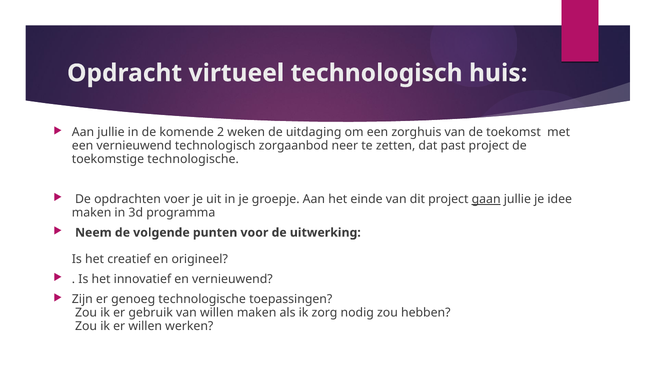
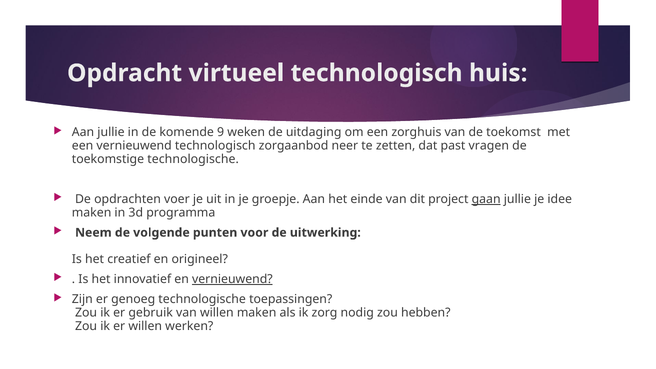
2: 2 -> 9
past project: project -> vragen
vernieuwend at (232, 279) underline: none -> present
